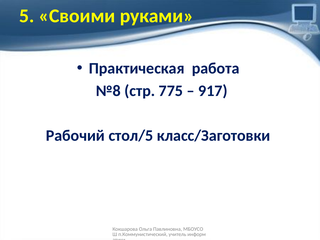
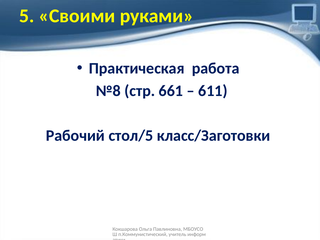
775: 775 -> 661
917: 917 -> 611
